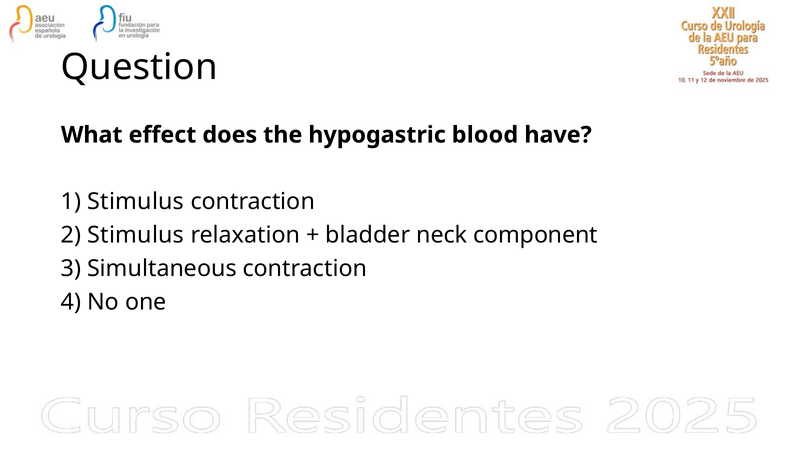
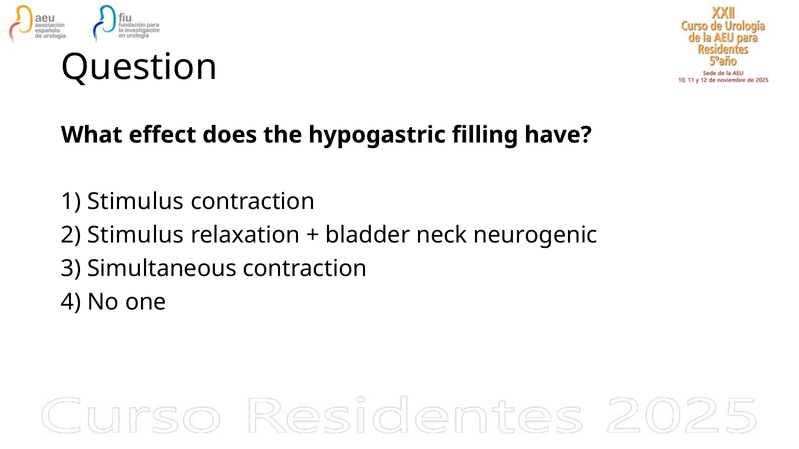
blood: blood -> filling
component: component -> neurogenic
